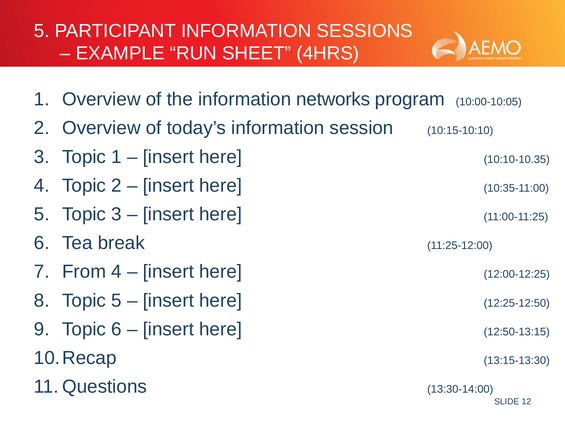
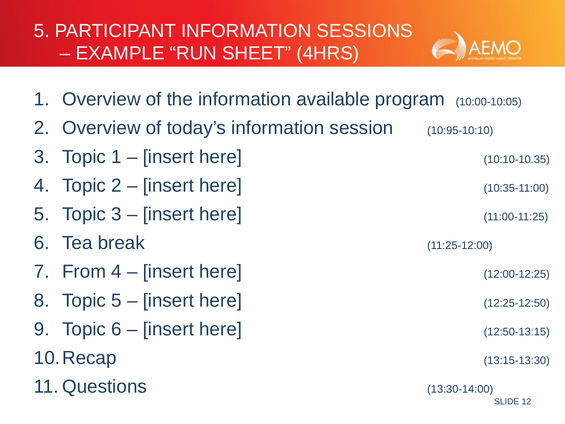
networks: networks -> available
10:15-10:10: 10:15-10:10 -> 10:95-10:10
